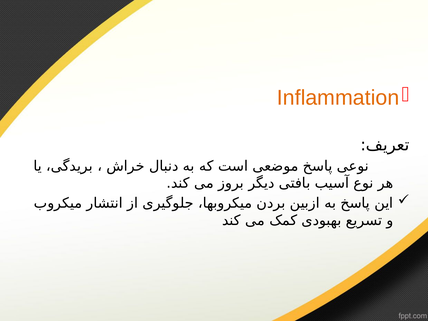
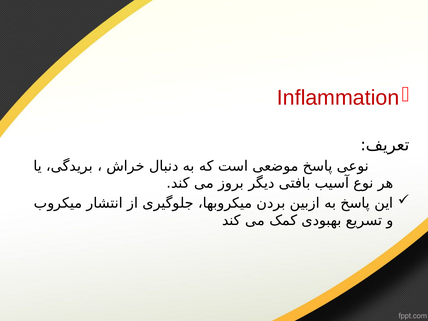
Inflammation colour: orange -> red
